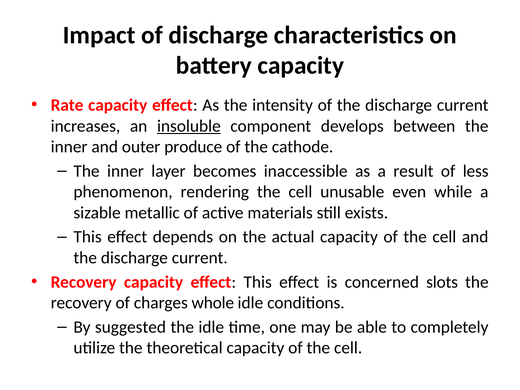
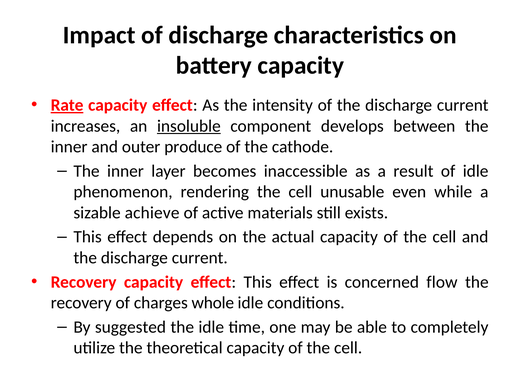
Rate underline: none -> present
of less: less -> idle
metallic: metallic -> achieve
slots: slots -> flow
